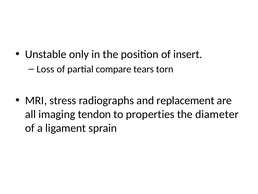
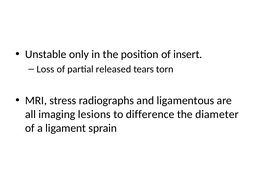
compare: compare -> released
replacement: replacement -> ligamentous
tendon: tendon -> lesions
properties: properties -> difference
